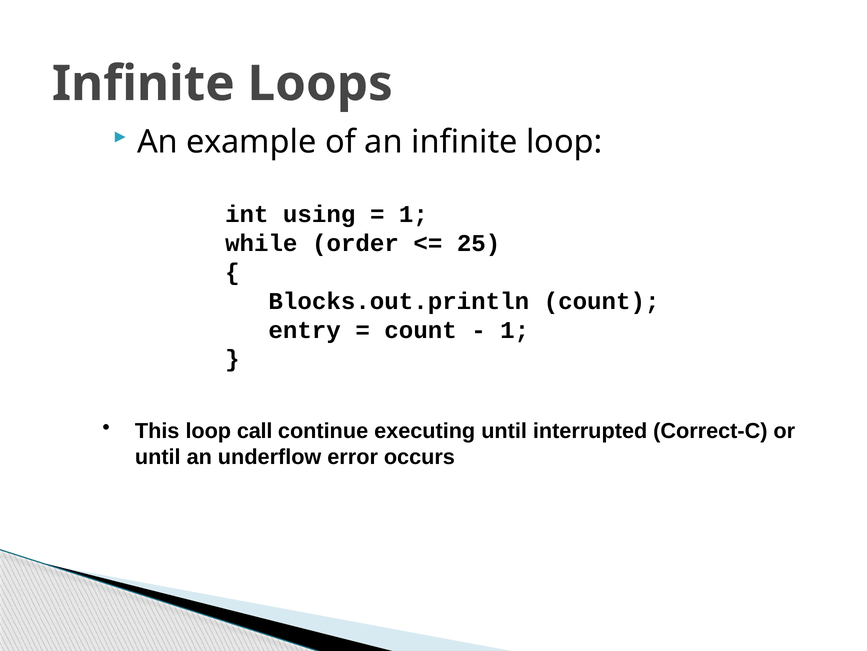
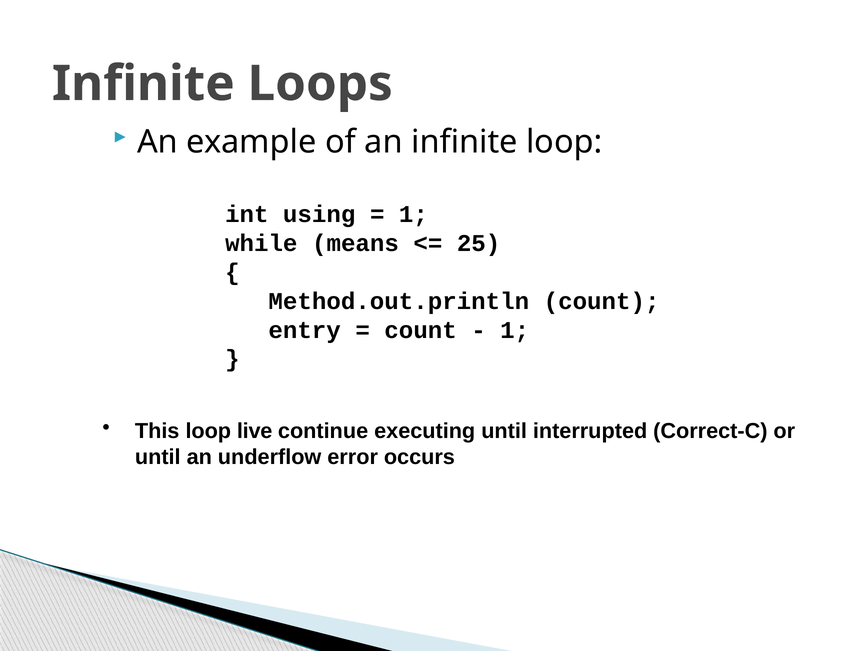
order: order -> means
Blocks.out.println: Blocks.out.println -> Method.out.println
call: call -> live
